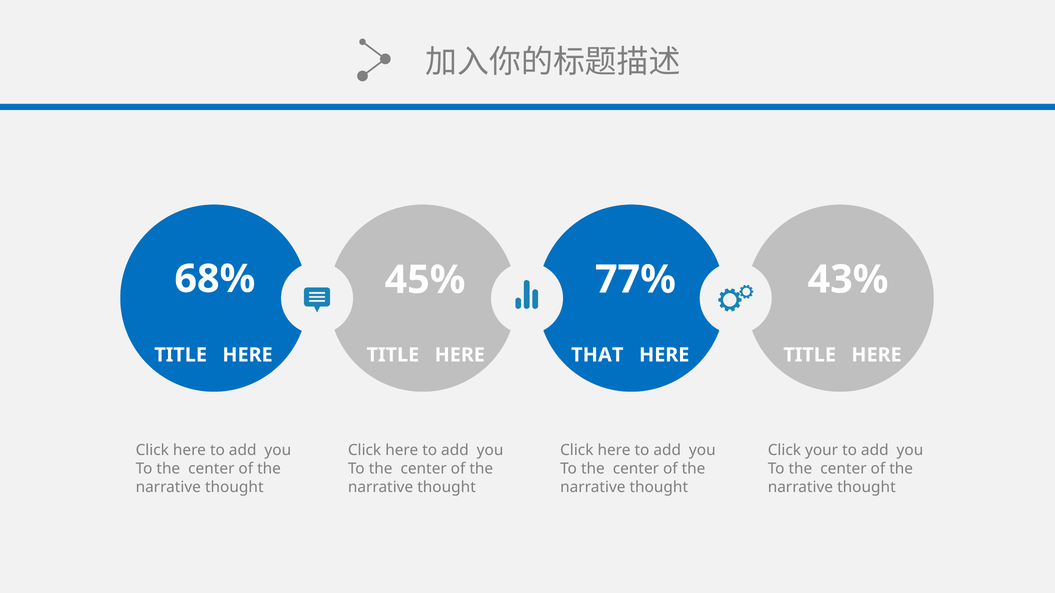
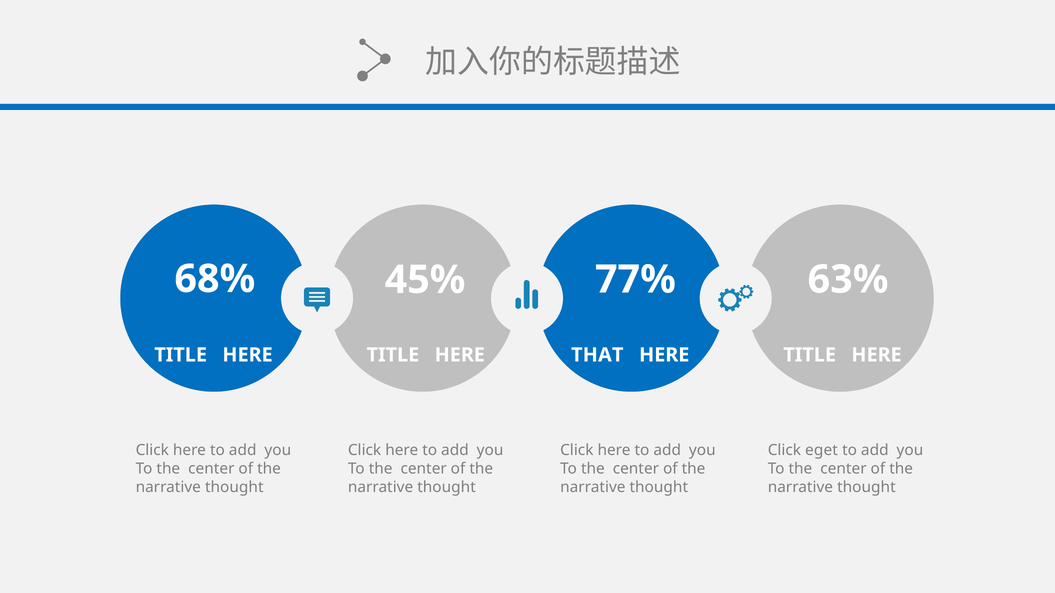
43%: 43% -> 63%
your: your -> eget
